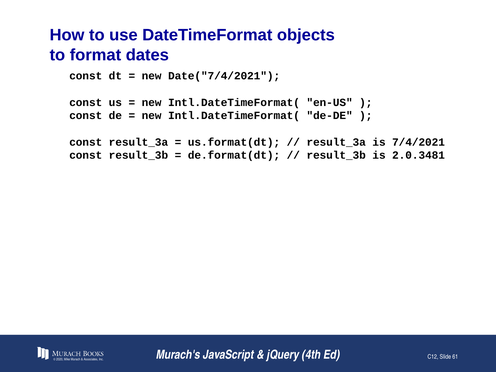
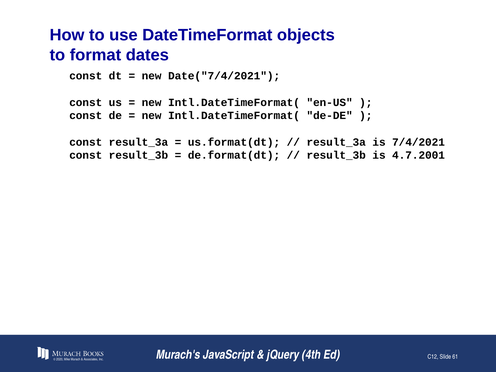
2.0.3481: 2.0.3481 -> 4.7.2001
